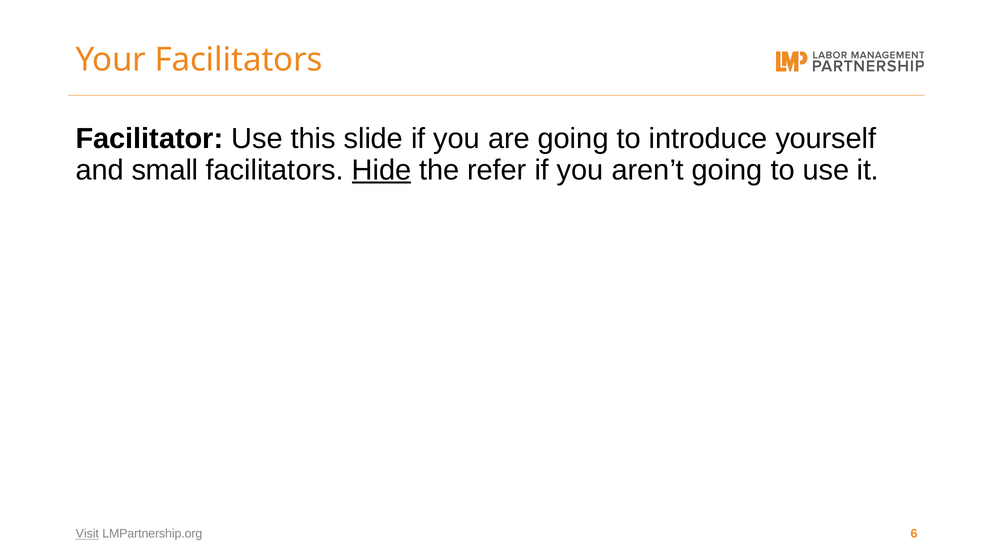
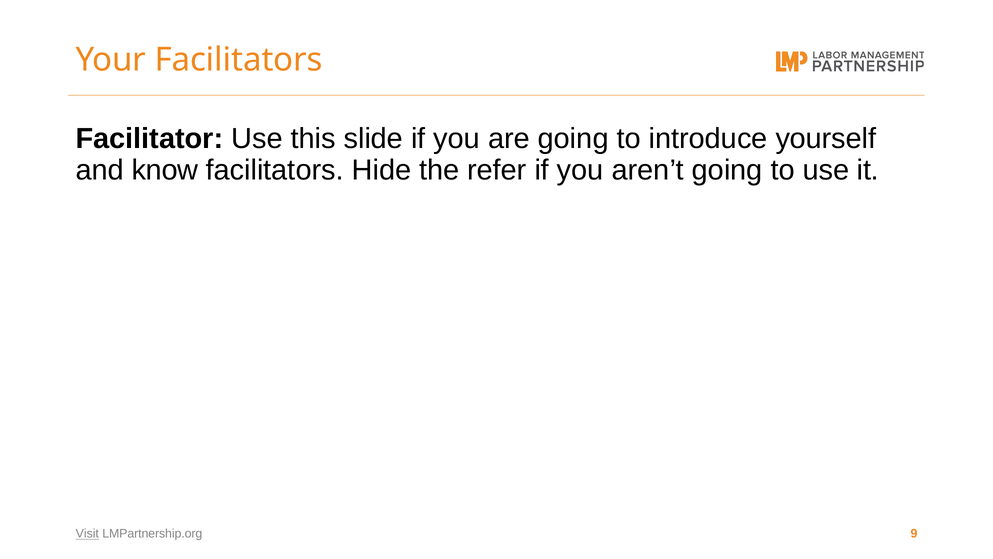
small: small -> know
Hide underline: present -> none
6: 6 -> 9
